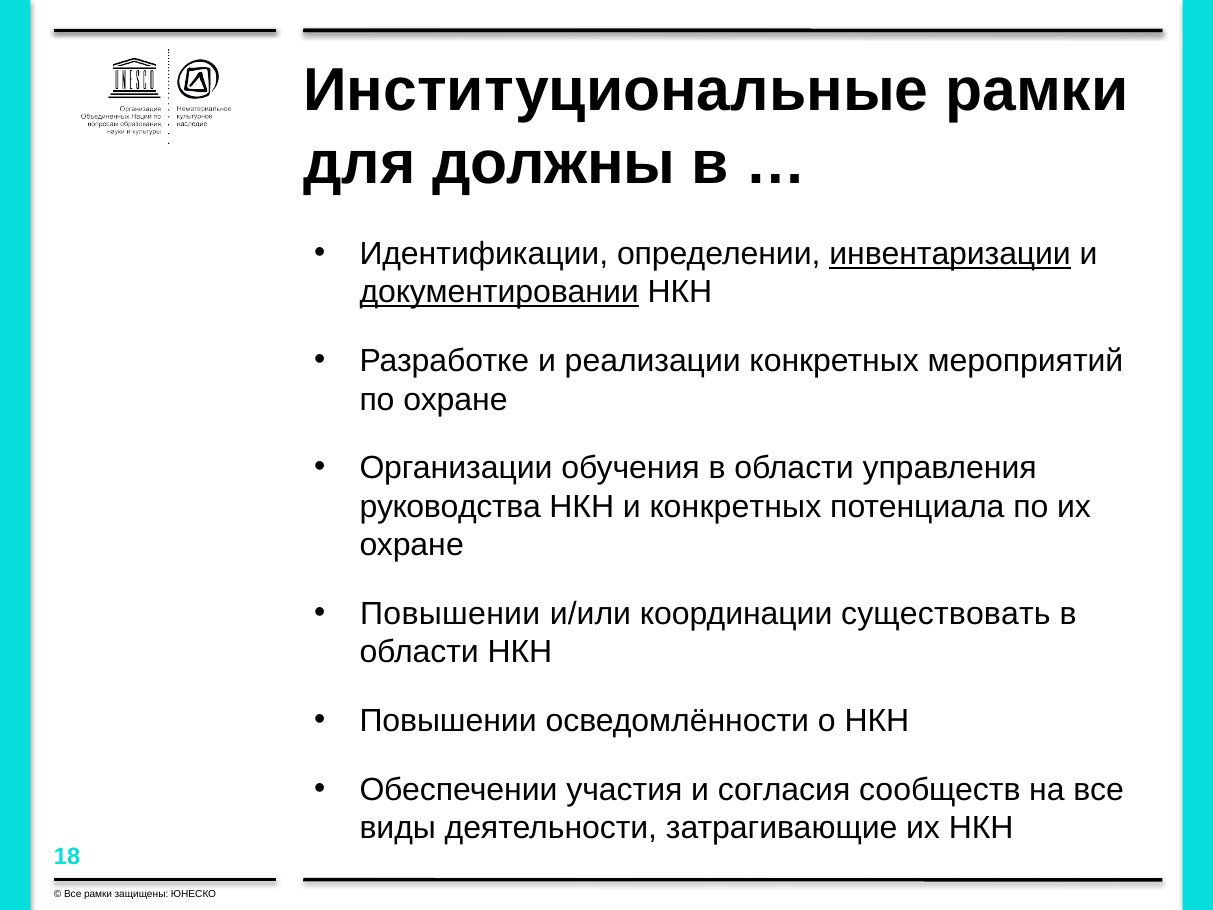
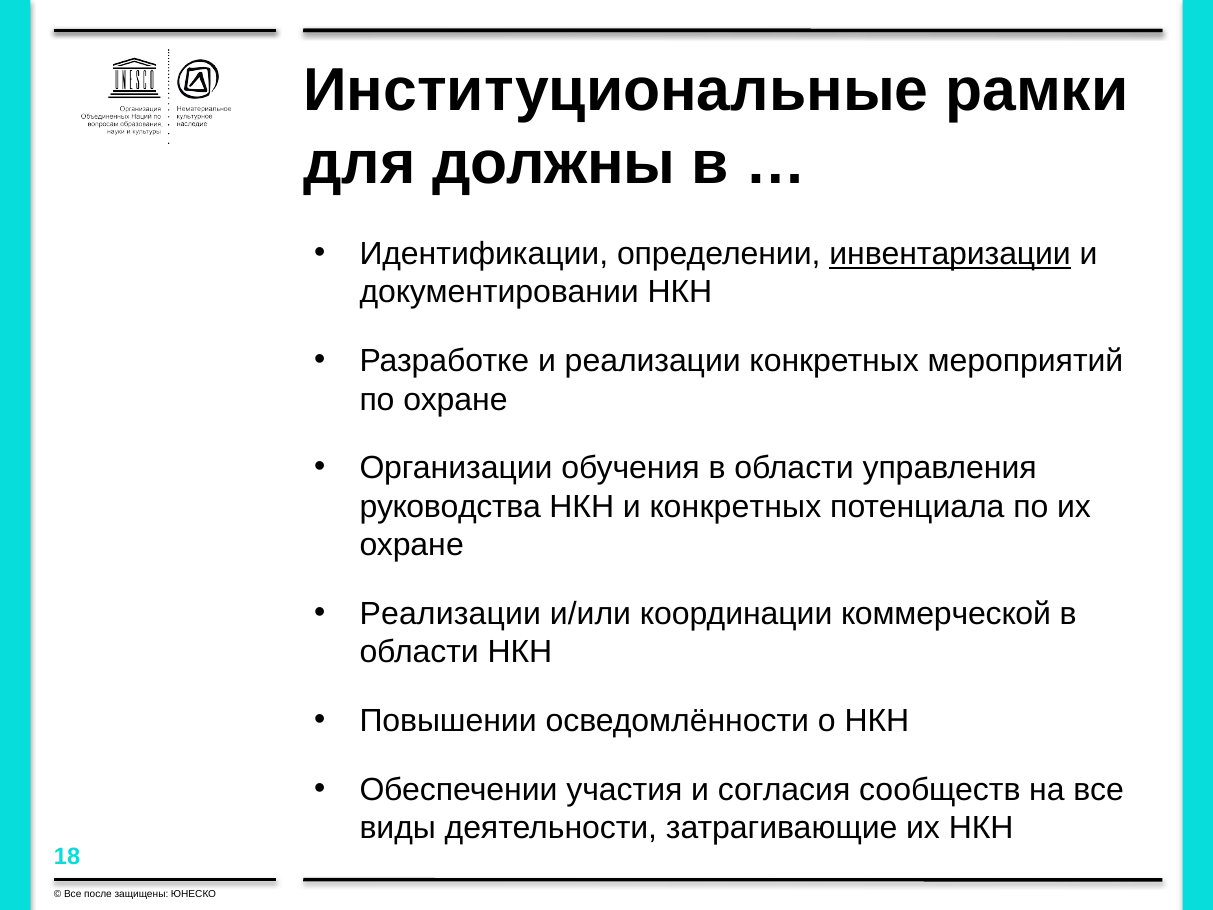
документировании underline: present -> none
Повышении at (450, 614): Повышении -> Реализации
существовать: существовать -> коммерческой
Все рамки: рамки -> после
